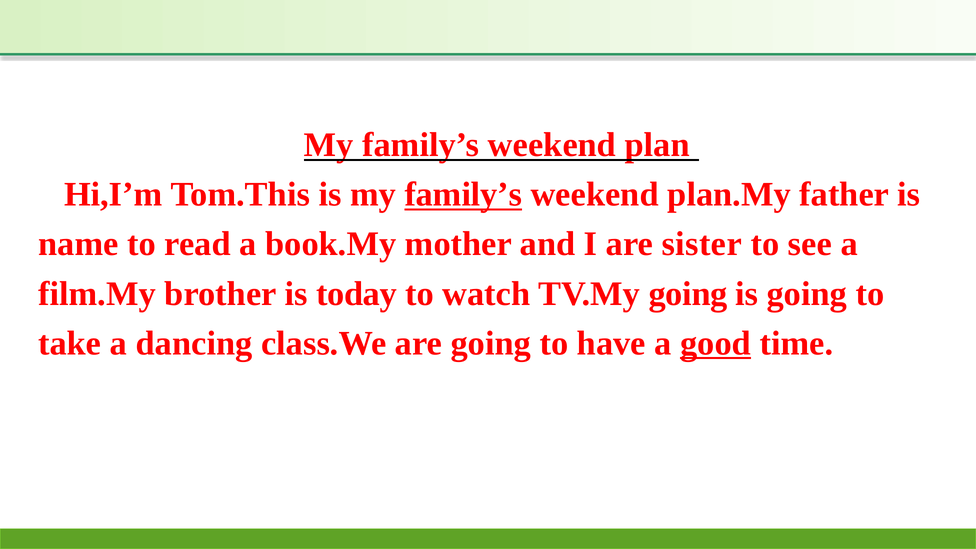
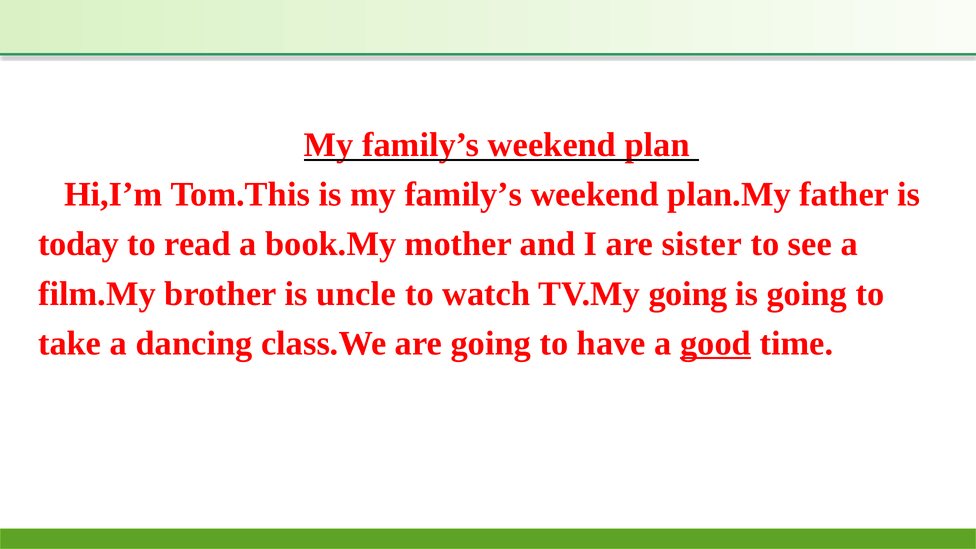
family’s at (463, 194) underline: present -> none
name: name -> today
today: today -> uncle
